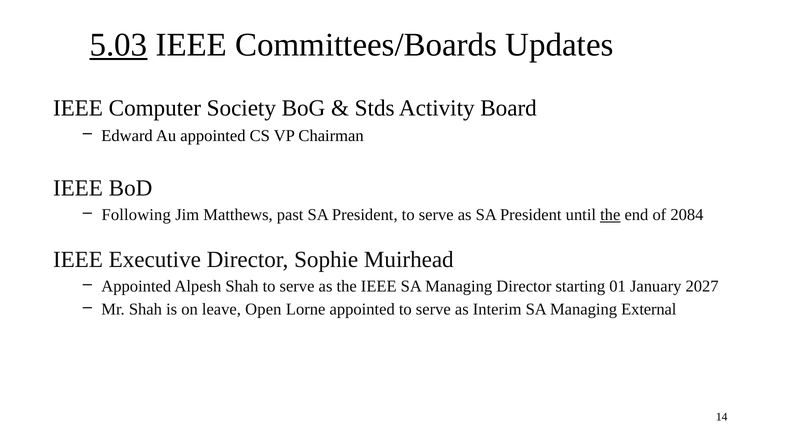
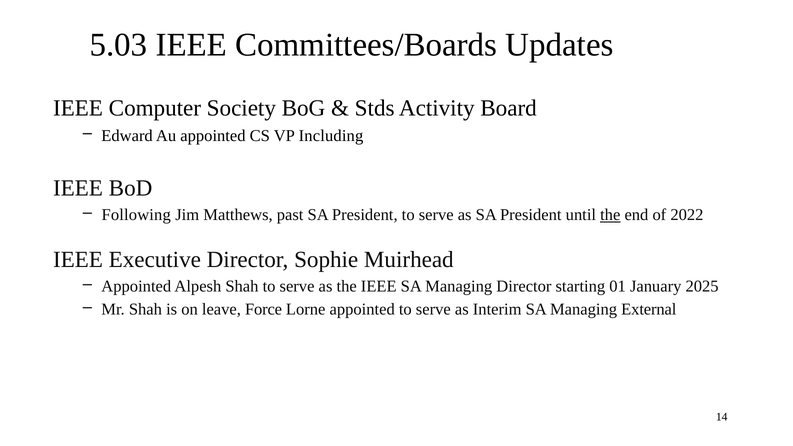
5.03 underline: present -> none
Chairman: Chairman -> Including
2084: 2084 -> 2022
2027: 2027 -> 2025
Open: Open -> Force
